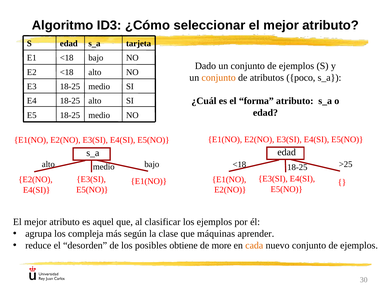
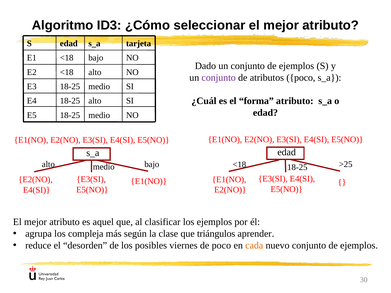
conjunto at (219, 78) colour: orange -> purple
máquinas: máquinas -> triángulos
obtiene: obtiene -> viernes
de more: more -> poco
